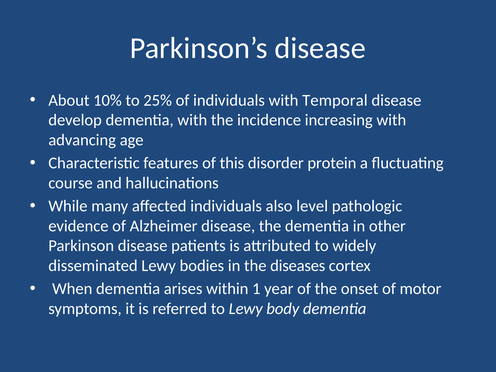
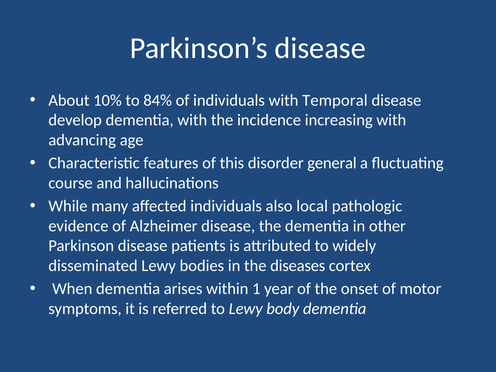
25%: 25% -> 84%
protein: protein -> general
level: level -> local
